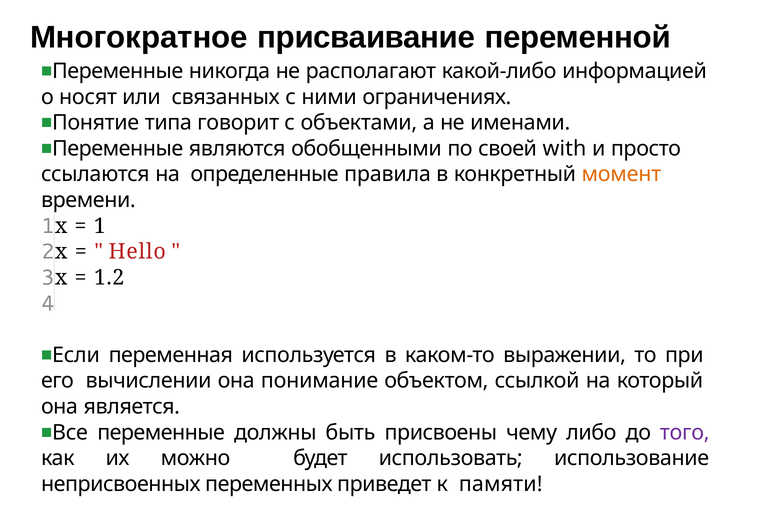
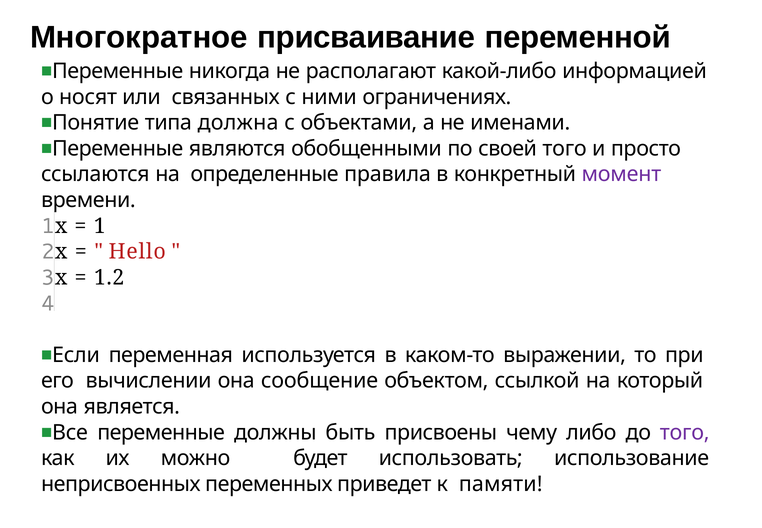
говорит: говорит -> должна
своей with: with -> того
момент colour: orange -> purple
понимание: понимание -> сообщение
